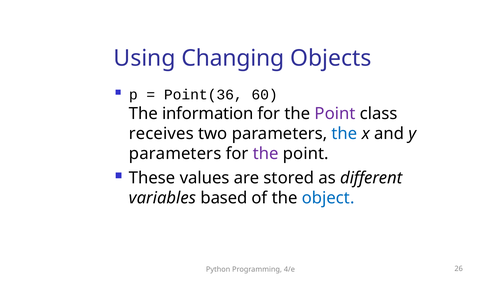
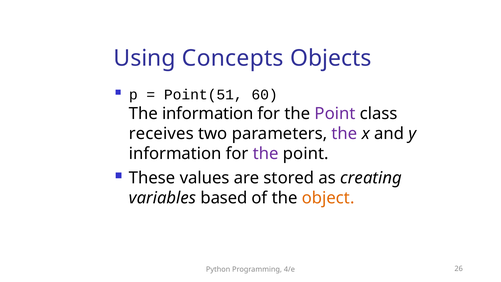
Changing: Changing -> Concepts
Point(36: Point(36 -> Point(51
the at (344, 134) colour: blue -> purple
parameters at (175, 154): parameters -> information
different: different -> creating
object colour: blue -> orange
